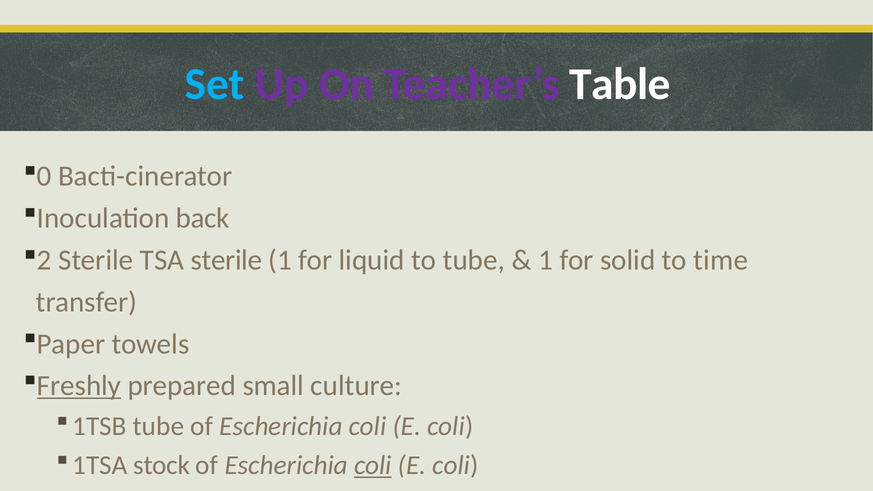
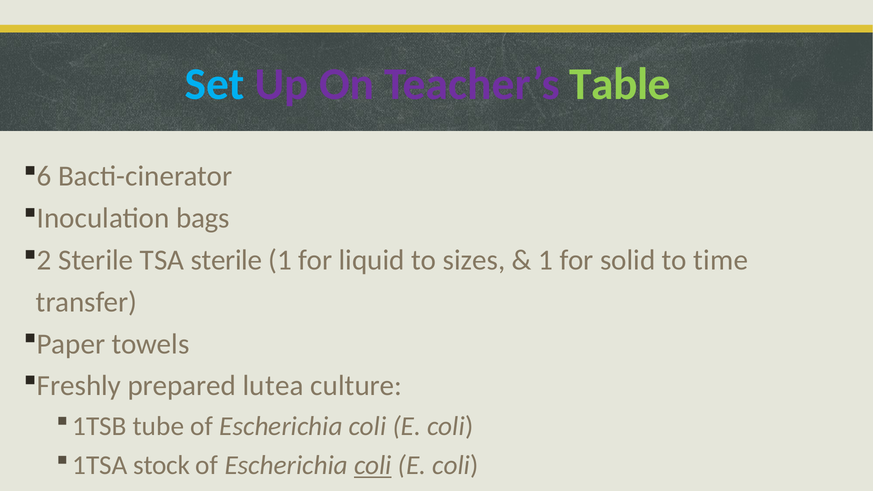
Table colour: white -> light green
0: 0 -> 6
back: back -> bags
to tube: tube -> sizes
Freshly underline: present -> none
small: small -> lutea
